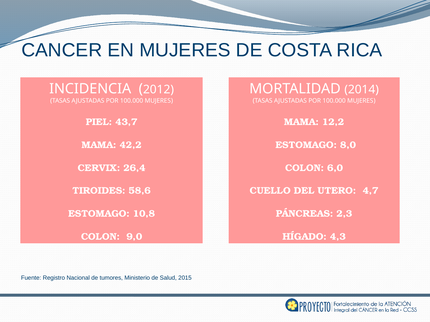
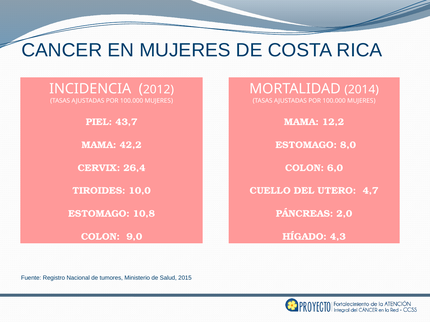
58,6: 58,6 -> 10,0
2,3: 2,3 -> 2,0
